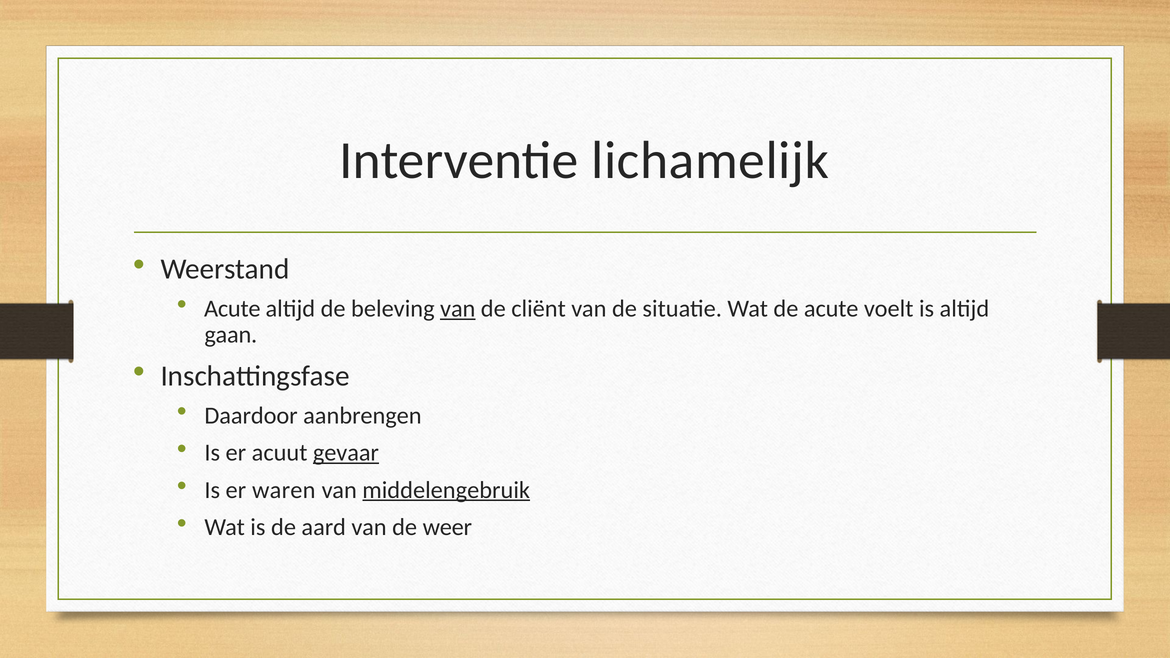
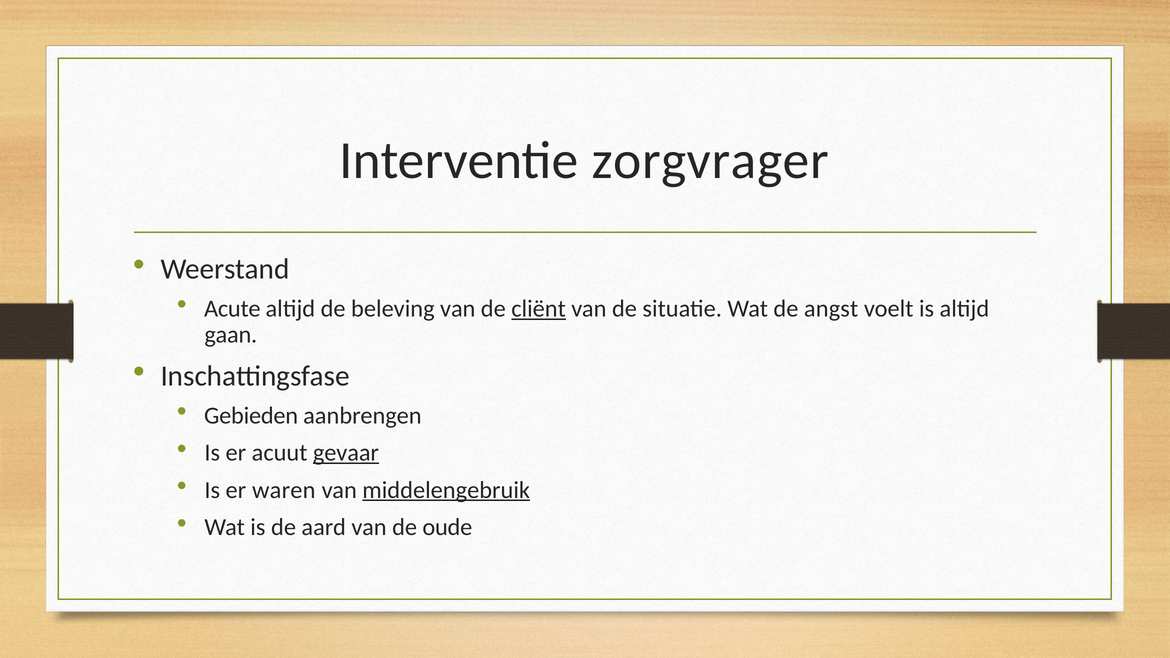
lichamelijk: lichamelijk -> zorgvrager
van at (458, 309) underline: present -> none
cliënt underline: none -> present
de acute: acute -> angst
Daardoor: Daardoor -> Gebieden
weer: weer -> oude
